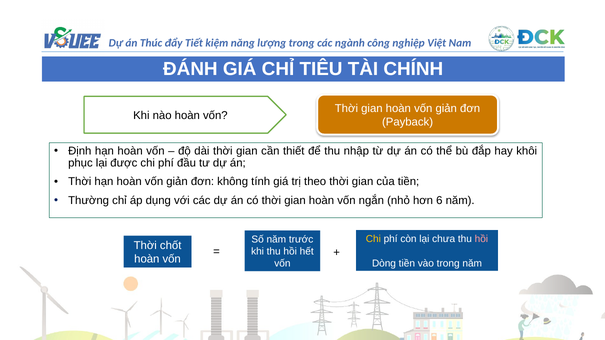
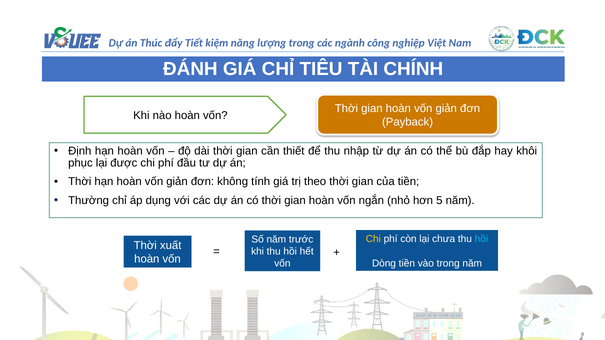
6: 6 -> 5
hồi at (481, 239) colour: pink -> light blue
chốt: chốt -> xuất
